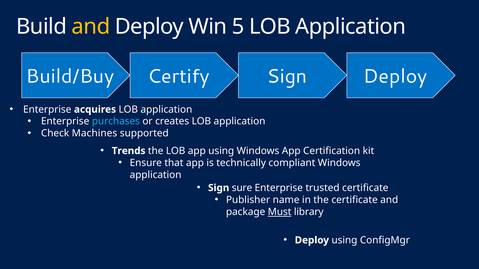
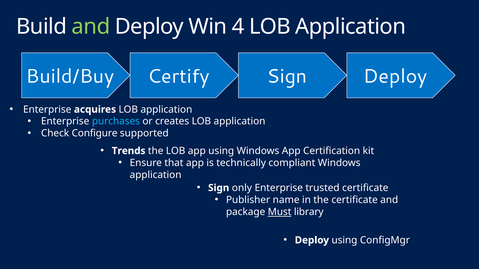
and at (91, 27) colour: yellow -> light green
5: 5 -> 4
Machines: Machines -> Configure
sure: sure -> only
